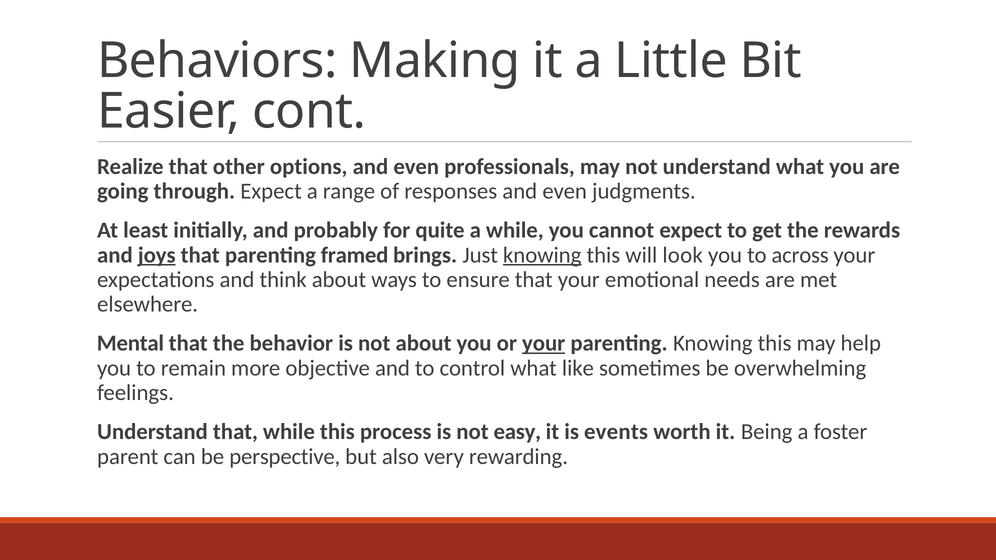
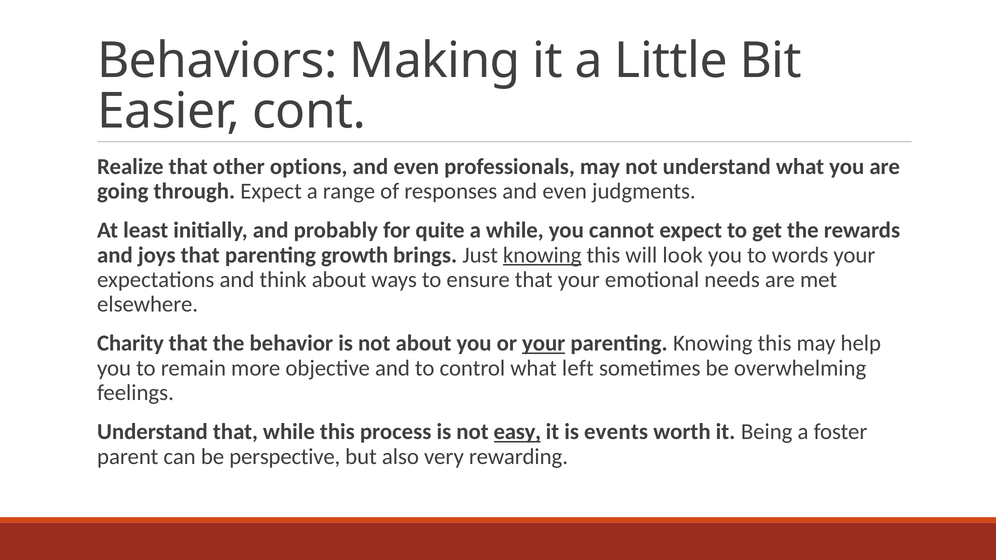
joys underline: present -> none
framed: framed -> growth
across: across -> words
Mental: Mental -> Charity
like: like -> left
easy underline: none -> present
